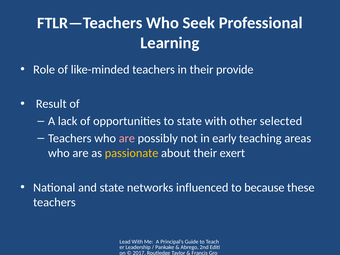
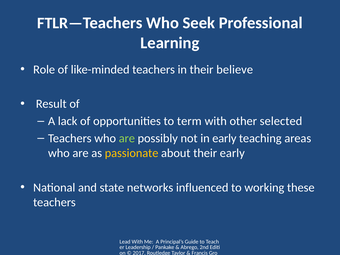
provide: provide -> believe
to state: state -> term
are at (127, 138) colour: pink -> light green
their exert: exert -> early
because: because -> working
